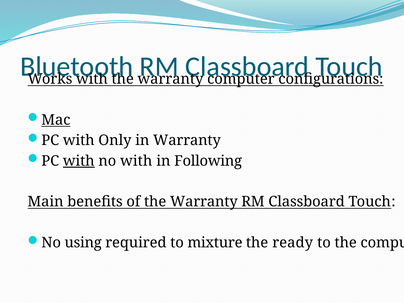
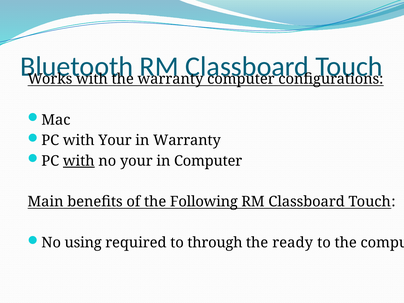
Mac underline: present -> none
with Only: Only -> Your
no with: with -> your
in Following: Following -> Computer
of the Warranty: Warranty -> Following
mixture: mixture -> through
